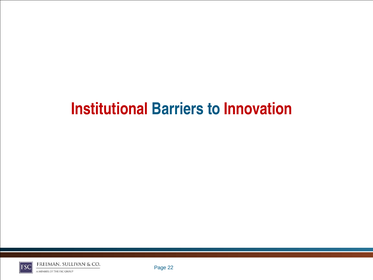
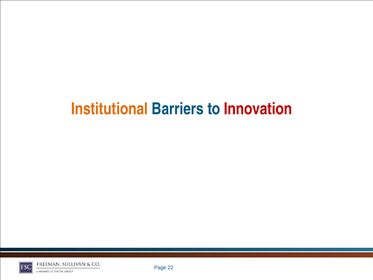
Institutional colour: red -> orange
